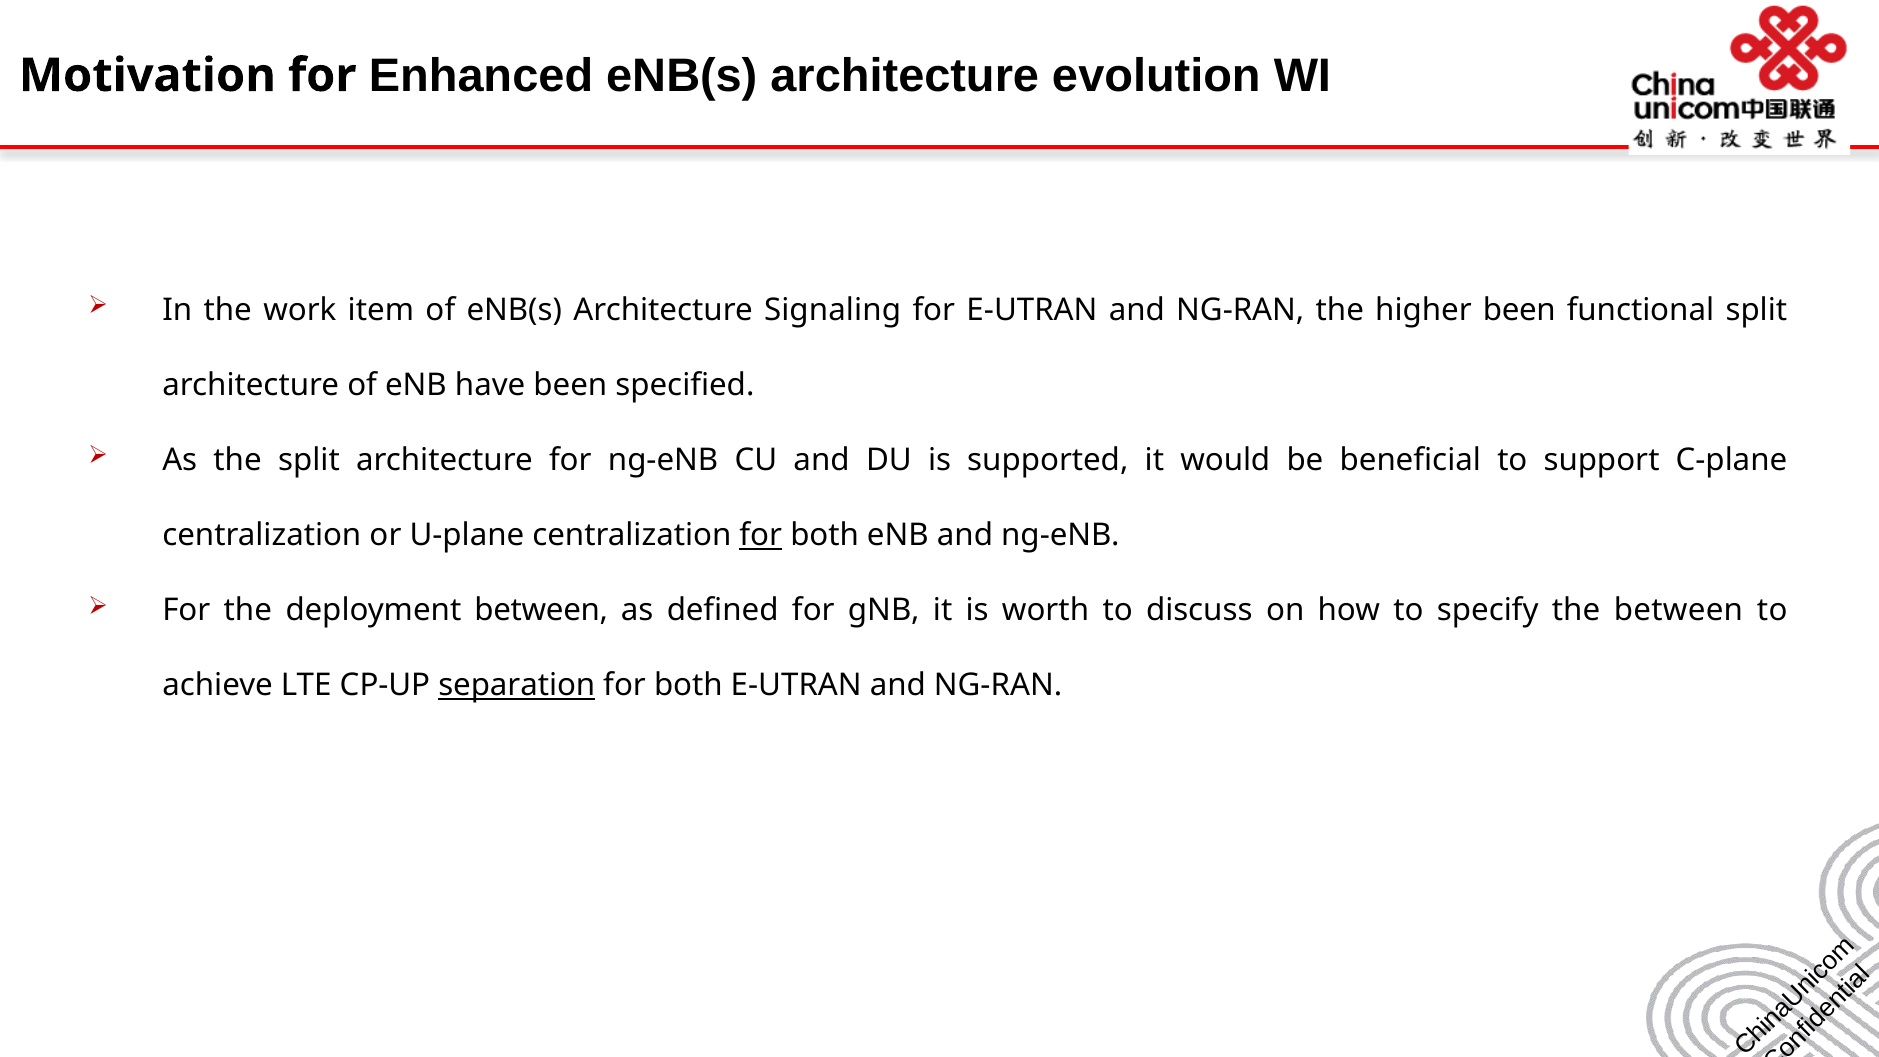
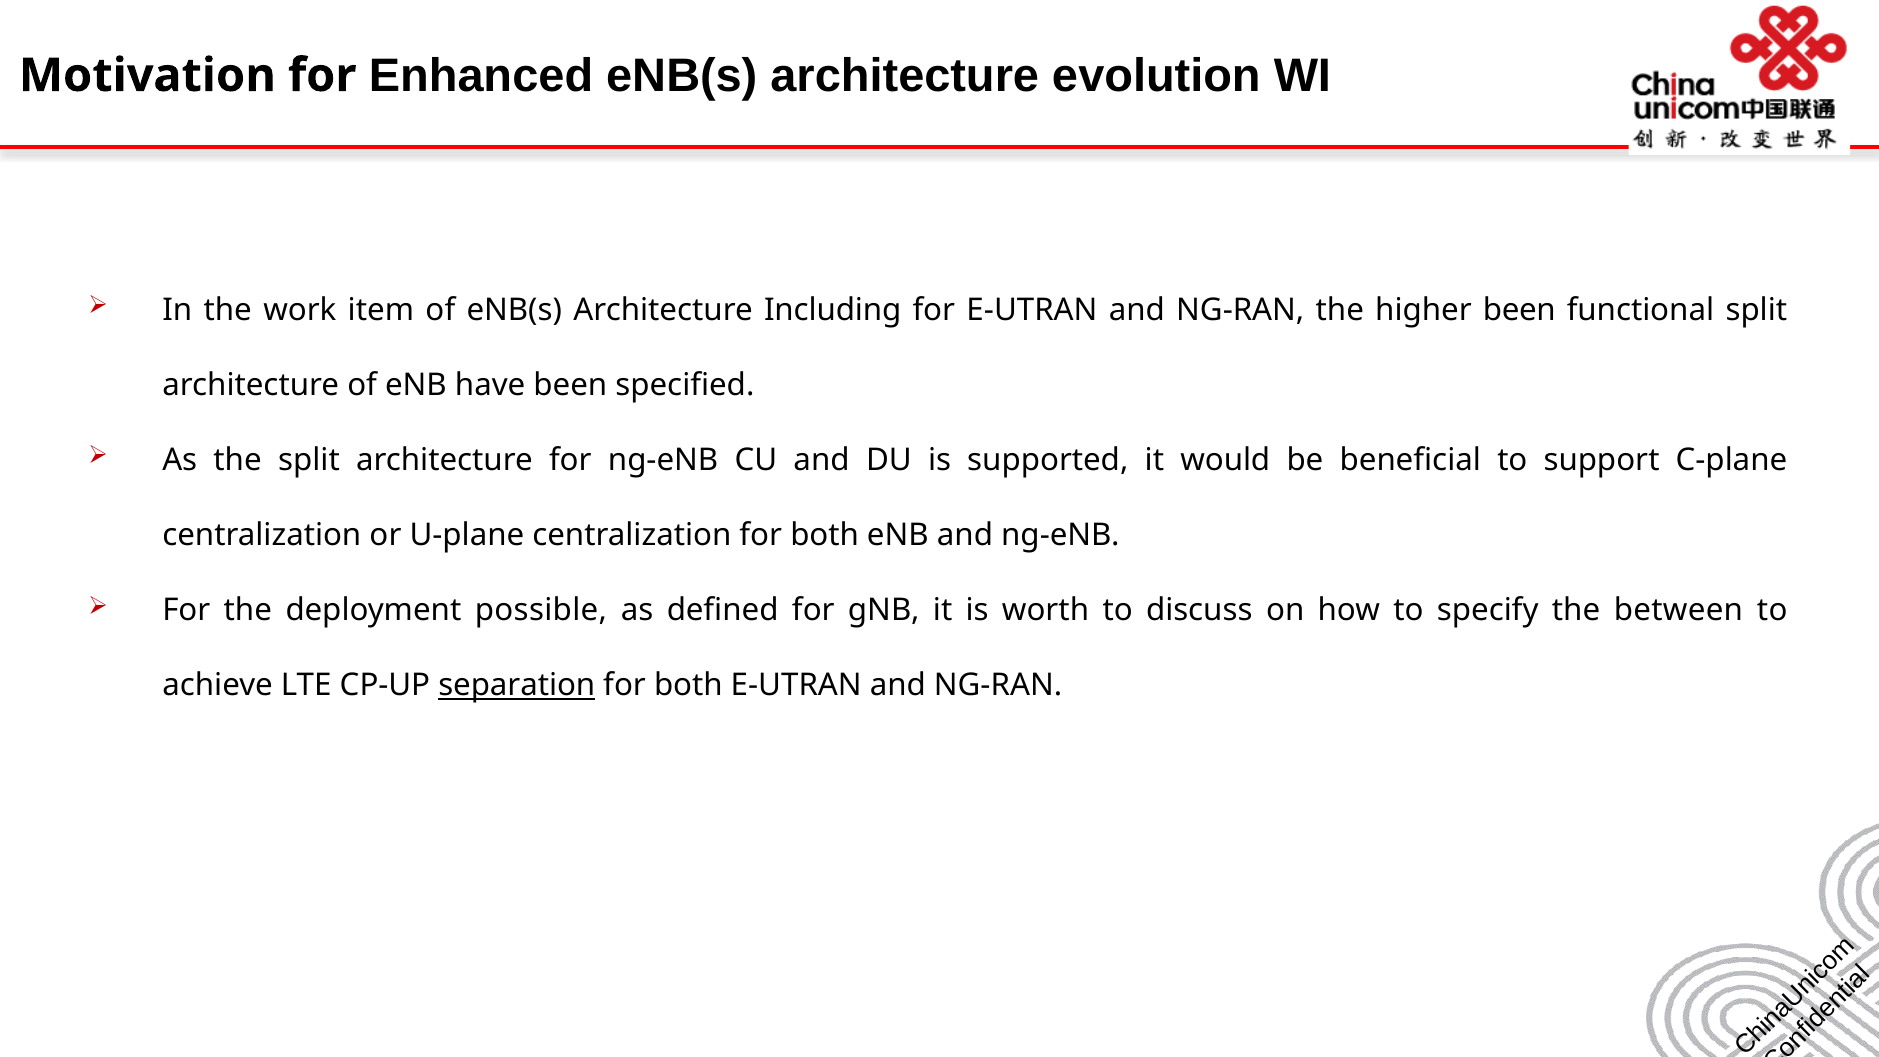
Signaling: Signaling -> Including
for at (761, 535) underline: present -> none
deployment between: between -> possible
